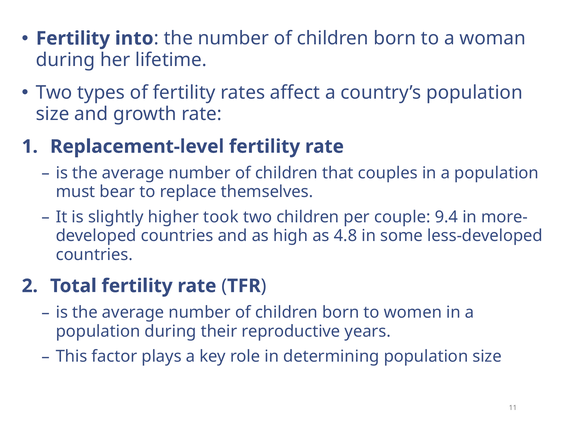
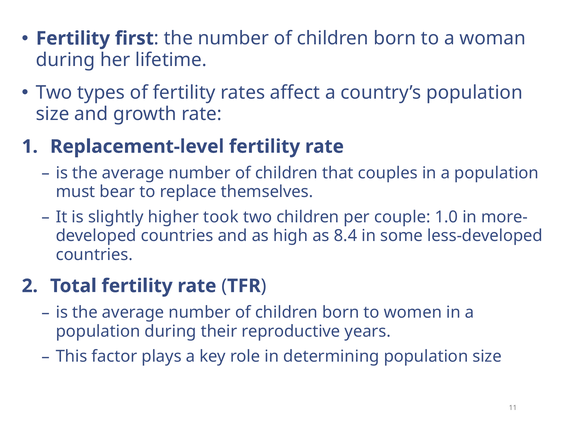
into: into -> first
9.4: 9.4 -> 1.0
4.8: 4.8 -> 8.4
